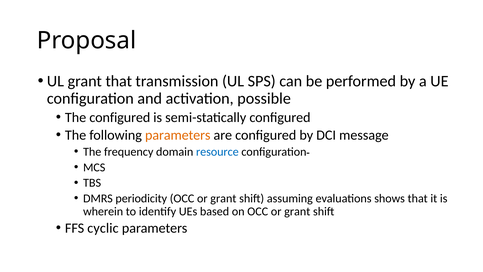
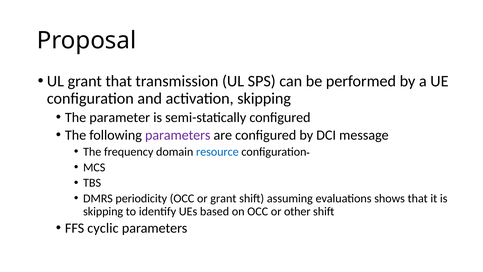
activation possible: possible -> skipping
The configured: configured -> parameter
parameters at (178, 135) colour: orange -> purple
wherein at (103, 211): wherein -> skipping
on OCC or grant: grant -> other
